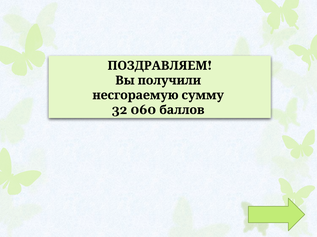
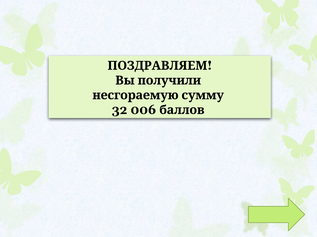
060: 060 -> 006
